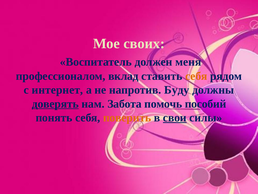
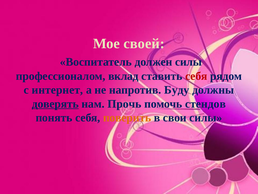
своих: своих -> своей
должен меня: меня -> силы
себя at (196, 76) colour: orange -> red
Забота: Забота -> Прочь
пособий: пособий -> стендов
свои underline: present -> none
